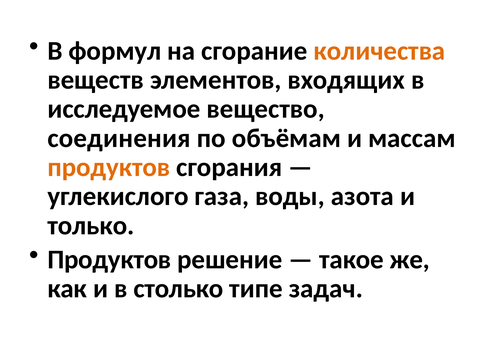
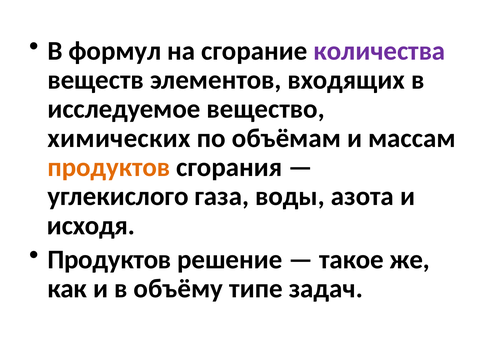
количества colour: orange -> purple
соединения: соединения -> химических
только: только -> исходя
столько: столько -> объёму
